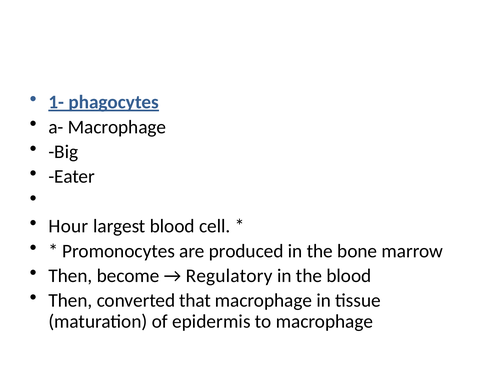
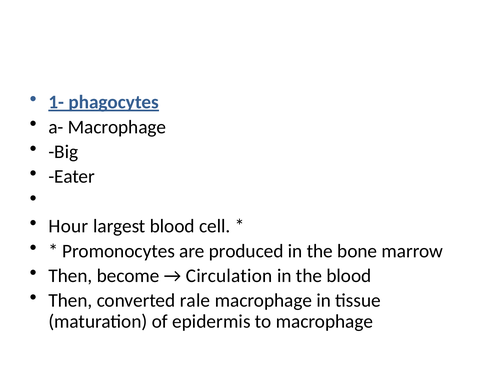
Regulatory: Regulatory -> Circulation
that: that -> rale
